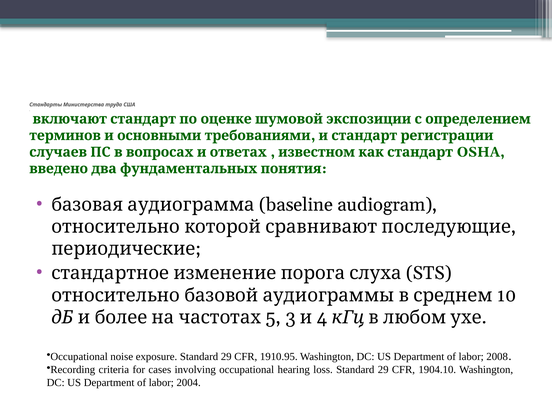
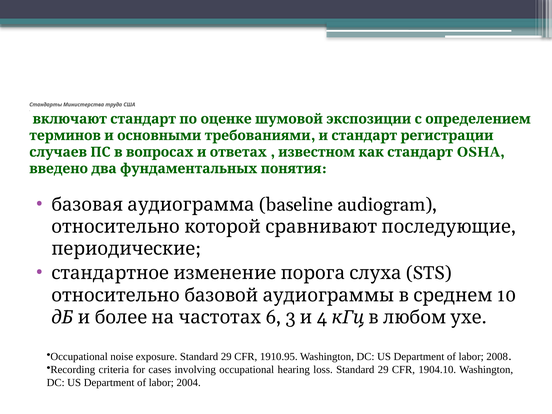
5: 5 -> 6
